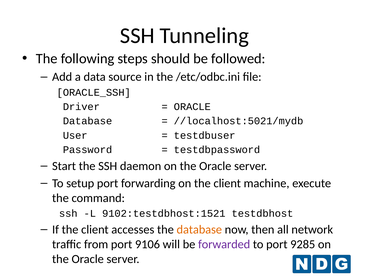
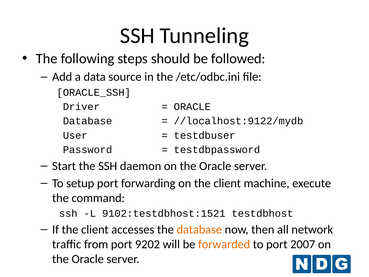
//localhost:5021/mydb: //localhost:5021/mydb -> //localhost:9122/mydb
9106: 9106 -> 9202
forwarded colour: purple -> orange
9285: 9285 -> 2007
